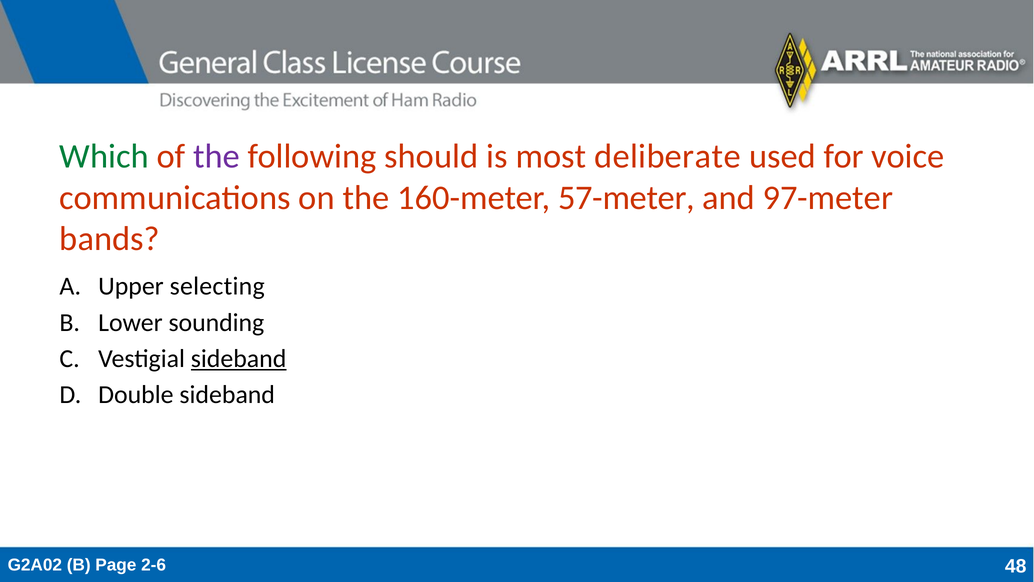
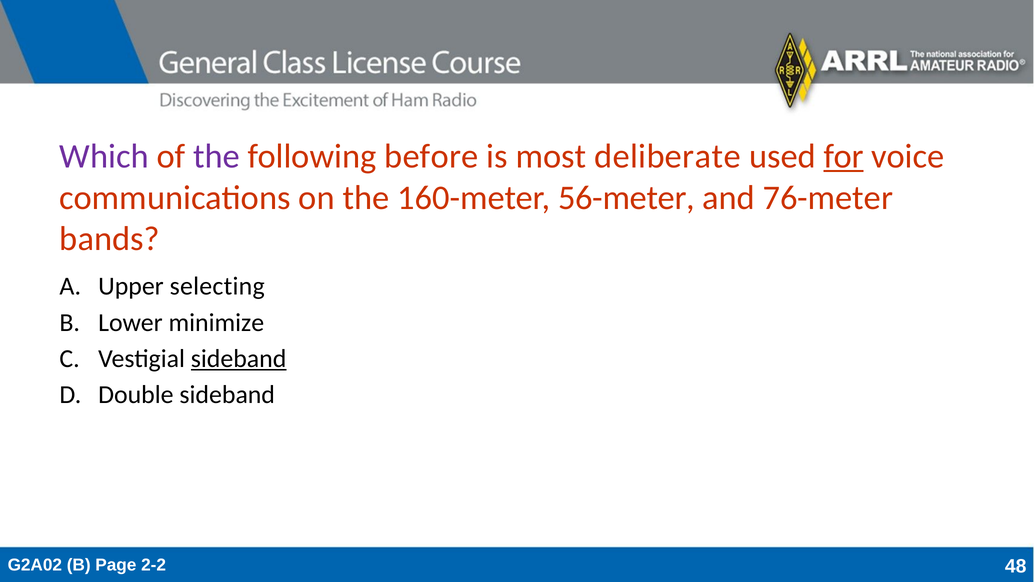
Which colour: green -> purple
should: should -> before
for underline: none -> present
57-meter: 57-meter -> 56-meter
97-meter: 97-meter -> 76-meter
sounding: sounding -> minimize
2-6: 2-6 -> 2-2
